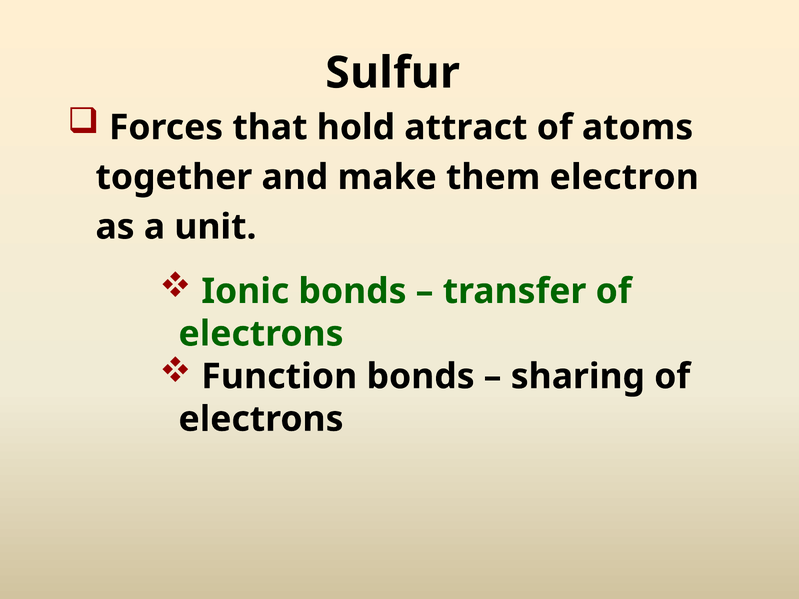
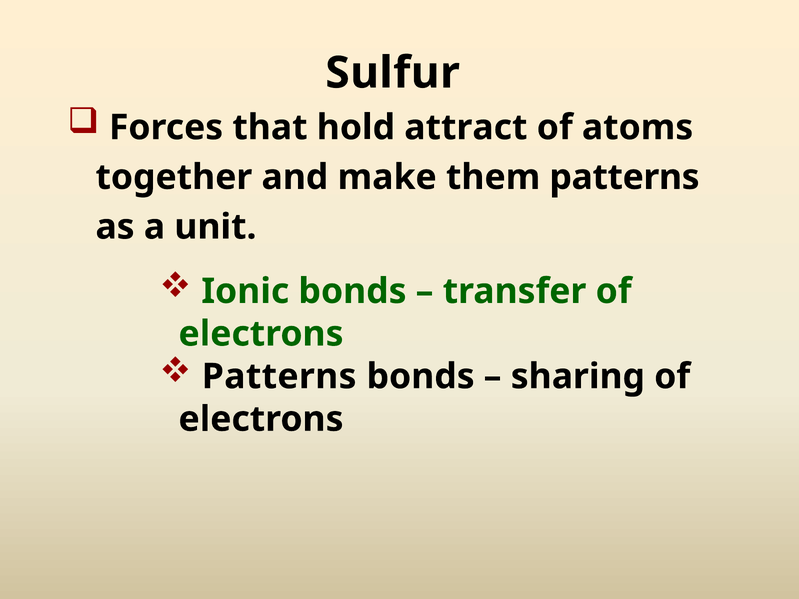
them electron: electron -> patterns
Function at (279, 377): Function -> Patterns
